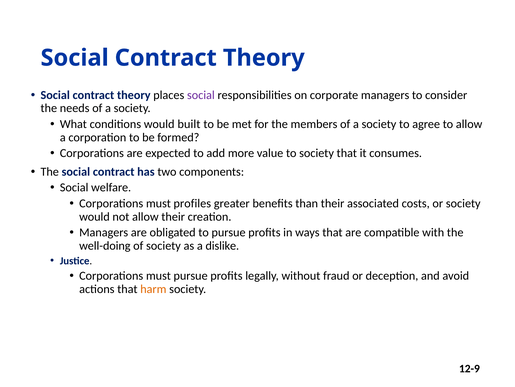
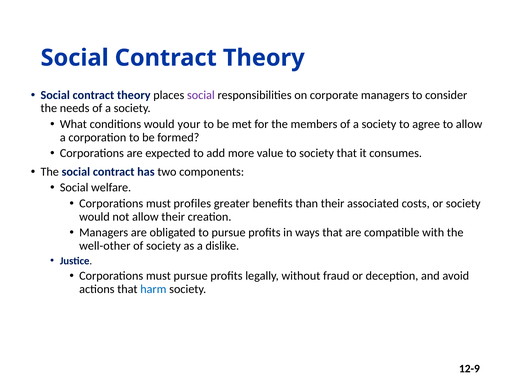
built: built -> your
well-doing: well-doing -> well-other
harm colour: orange -> blue
